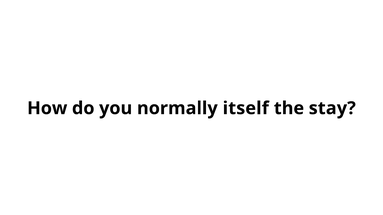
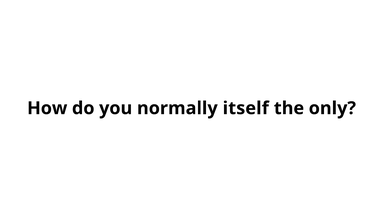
stay: stay -> only
